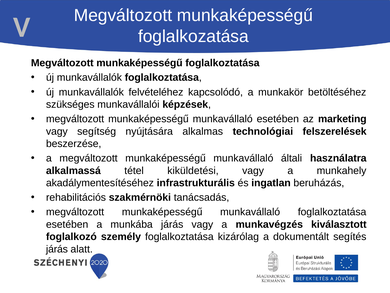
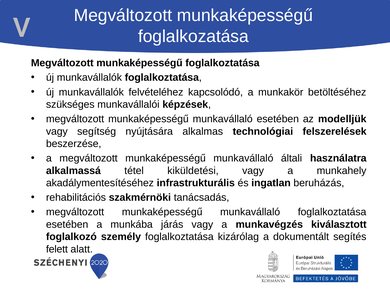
marketing: marketing -> modelljük
járás at (57, 249): járás -> felett
